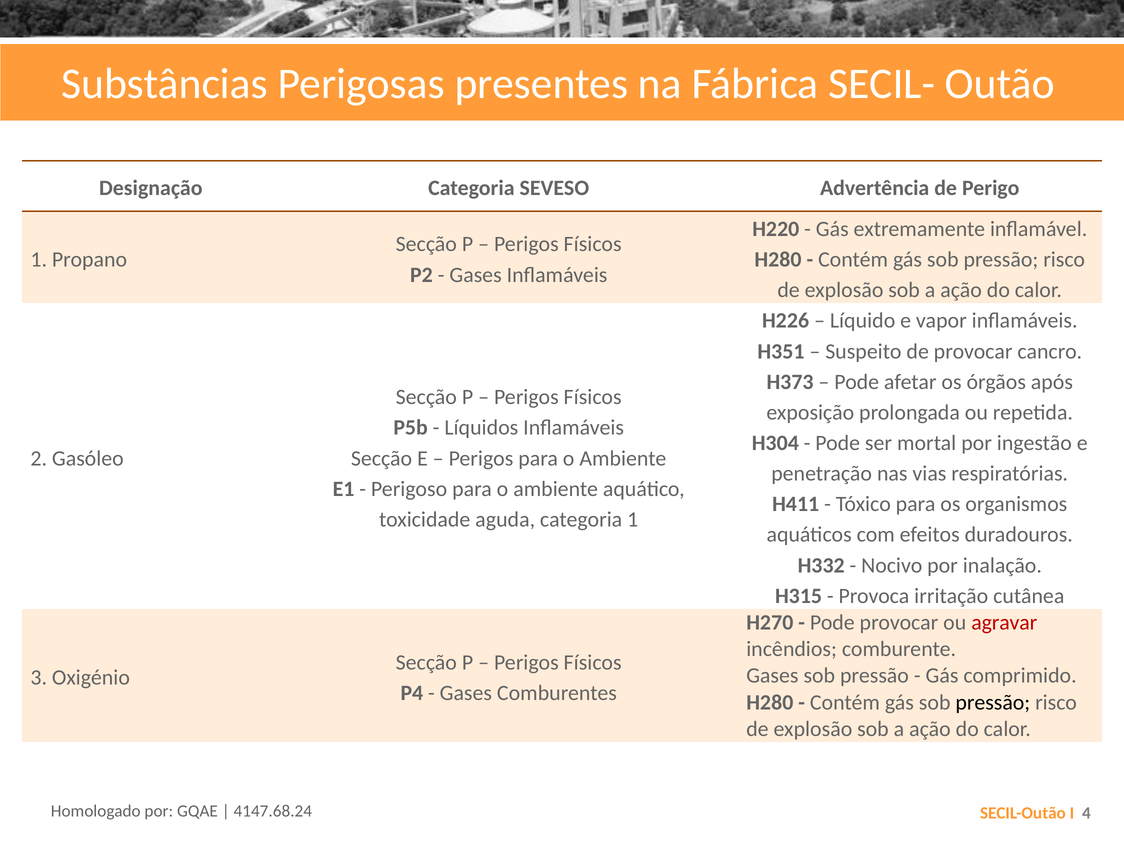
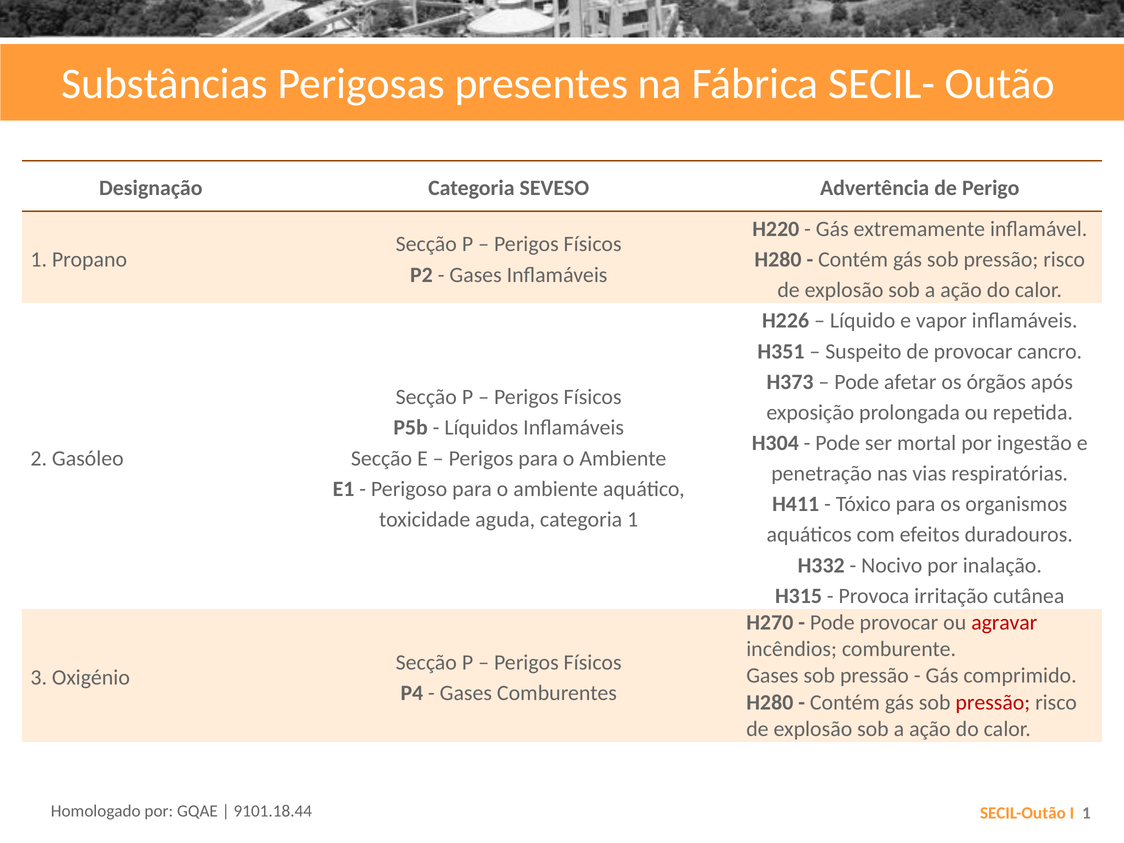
pressão at (993, 702) colour: black -> red
4147.68.24: 4147.68.24 -> 9101.18.44
I 4: 4 -> 1
